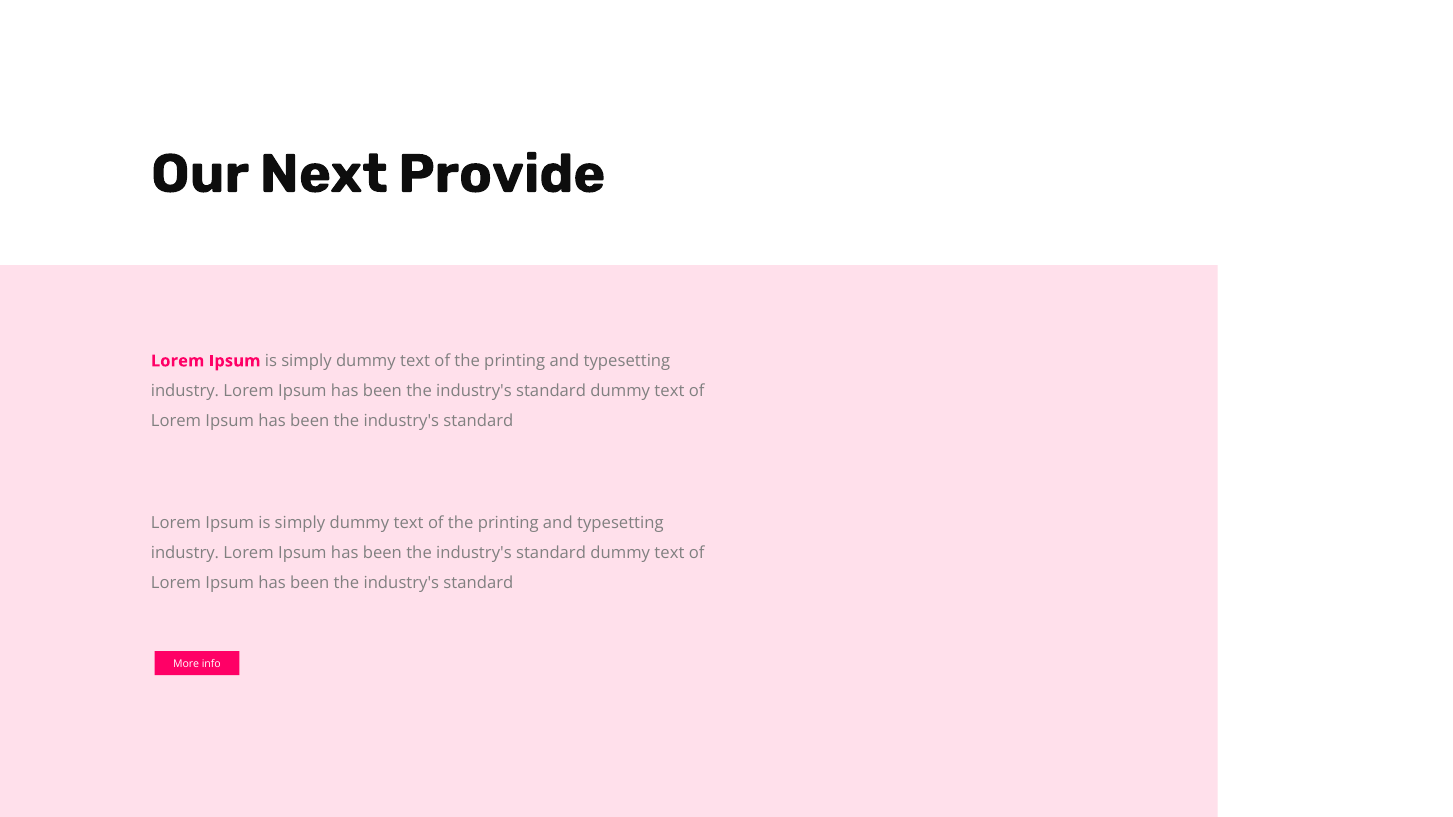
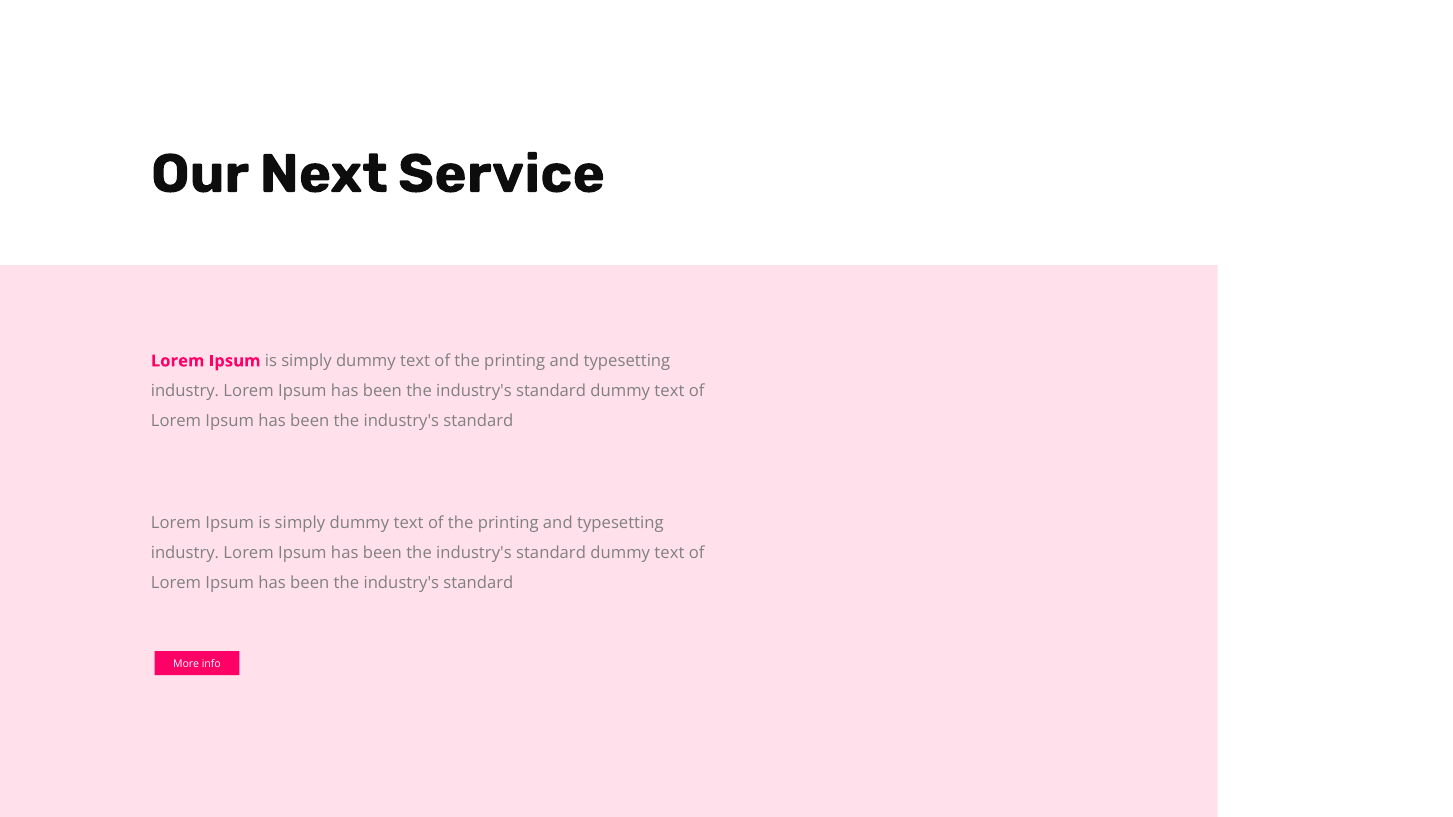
Provide: Provide -> Service
